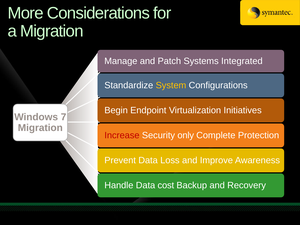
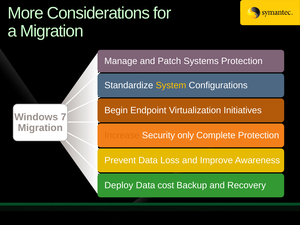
Systems Integrated: Integrated -> Protection
Increase colour: red -> orange
Handle: Handle -> Deploy
